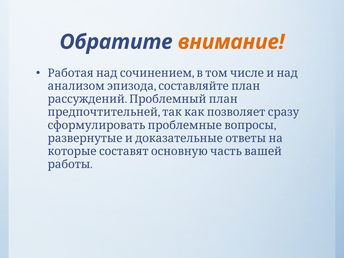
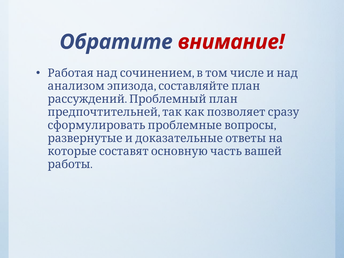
внимание colour: orange -> red
